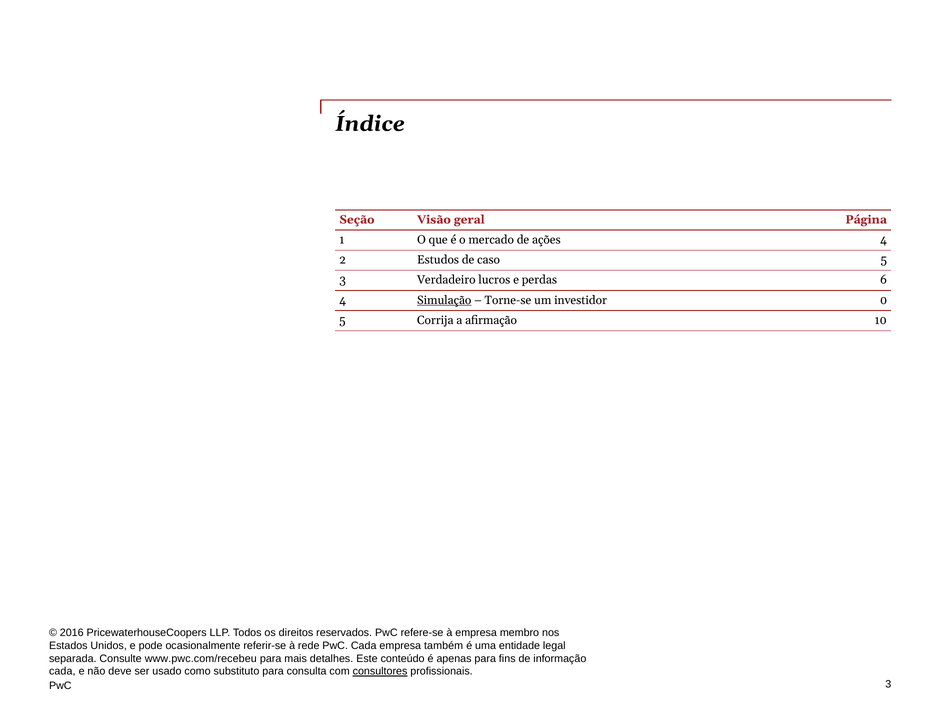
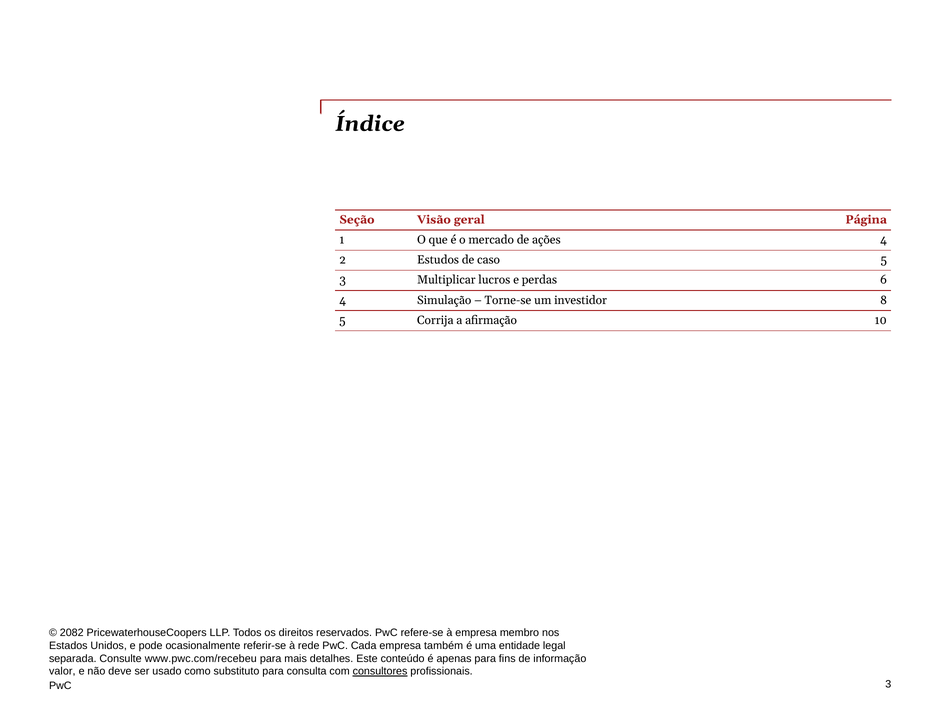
Verdadeiro: Verdadeiro -> Multiplicar
Simulação underline: present -> none
0: 0 -> 8
2016: 2016 -> 2082
cada at (62, 672): cada -> valor
